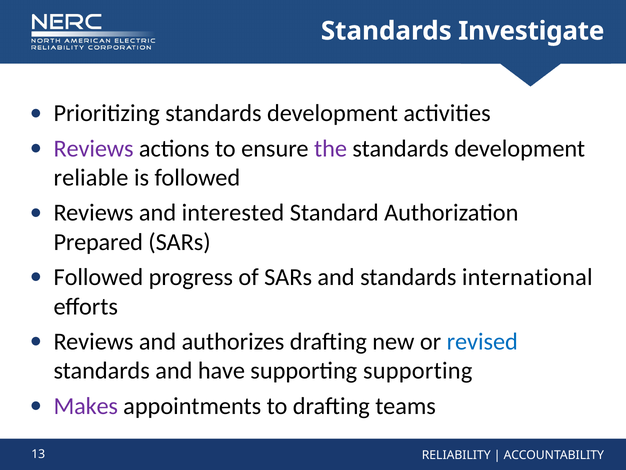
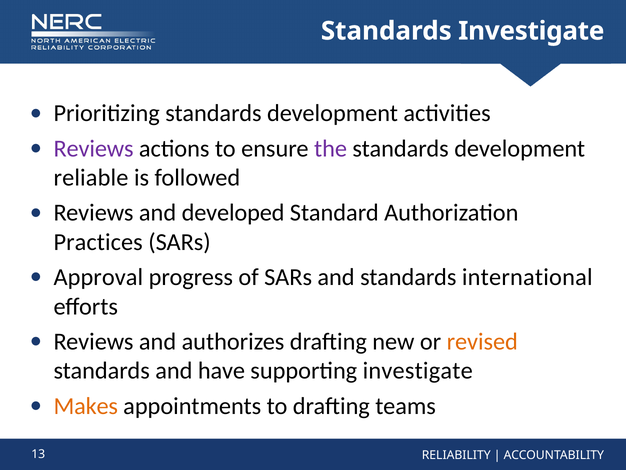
interested: interested -> developed
Prepared: Prepared -> Practices
Followed at (98, 277): Followed -> Approval
revised colour: blue -> orange
supporting supporting: supporting -> investigate
Makes colour: purple -> orange
